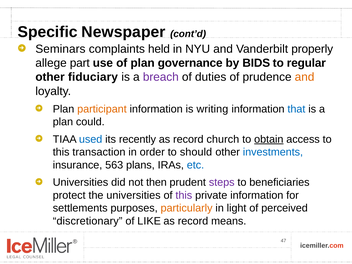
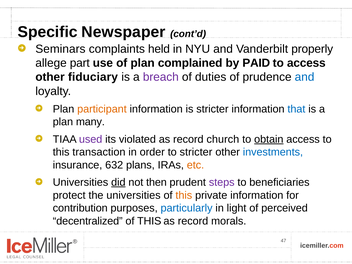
governance: governance -> complained
BIDS: BIDS -> PAID
to regular: regular -> access
and at (305, 77) colour: orange -> blue
is writing: writing -> stricter
could: could -> many
used colour: blue -> purple
recently: recently -> violated
to should: should -> stricter
563: 563 -> 632
etc colour: blue -> orange
did underline: none -> present
this at (184, 195) colour: purple -> orange
settlements: settlements -> contribution
particularly colour: orange -> blue
discretionary: discretionary -> decentralized
LIKE at (149, 221): LIKE -> THIS
means: means -> morals
